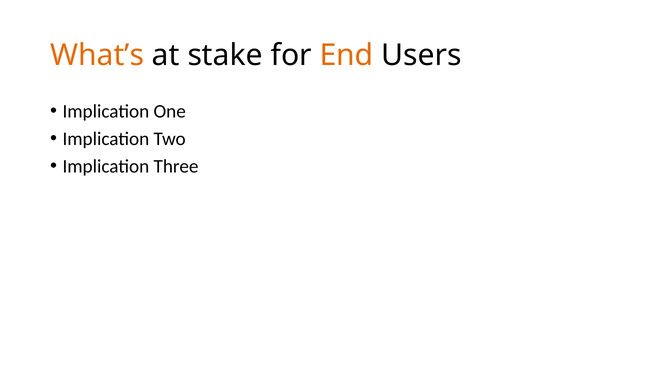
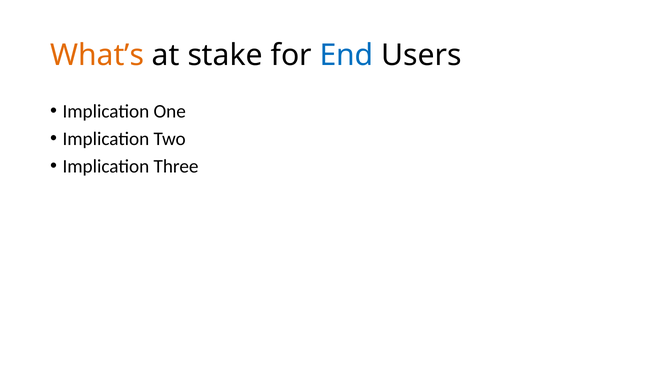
End colour: orange -> blue
